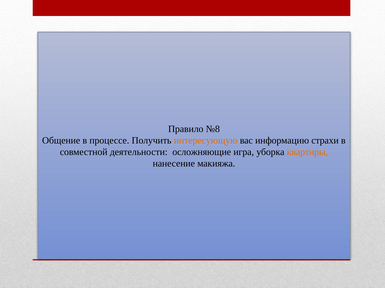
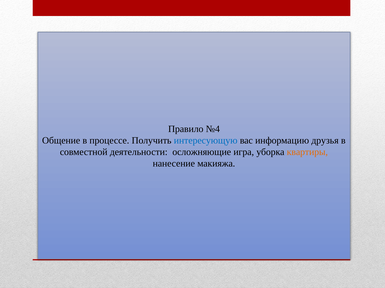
№8: №8 -> №4
интересующую colour: orange -> blue
страхи: страхи -> друзья
